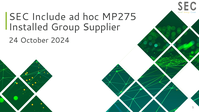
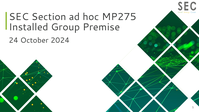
Include: Include -> Section
Supplier: Supplier -> Premise
